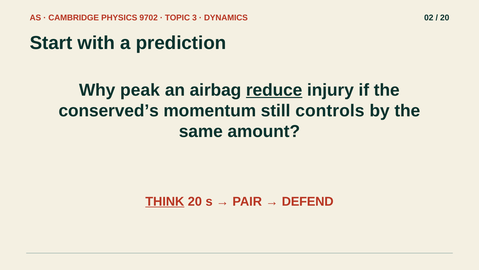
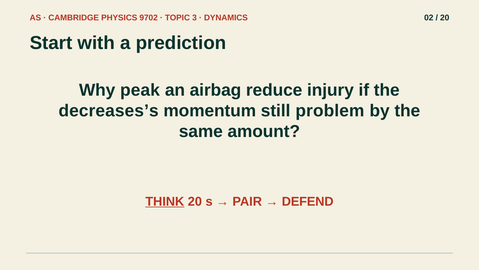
reduce underline: present -> none
conserved’s: conserved’s -> decreases’s
controls: controls -> problem
